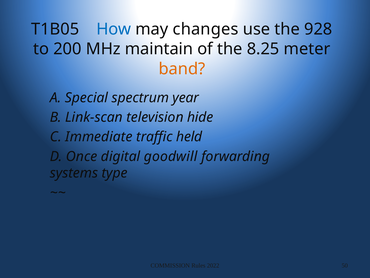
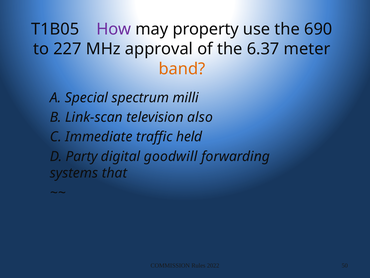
How colour: blue -> purple
changes: changes -> property
928: 928 -> 690
200: 200 -> 227
maintain: maintain -> approval
8.25: 8.25 -> 6.37
year: year -> milli
hide: hide -> also
Once: Once -> Party
type: type -> that
